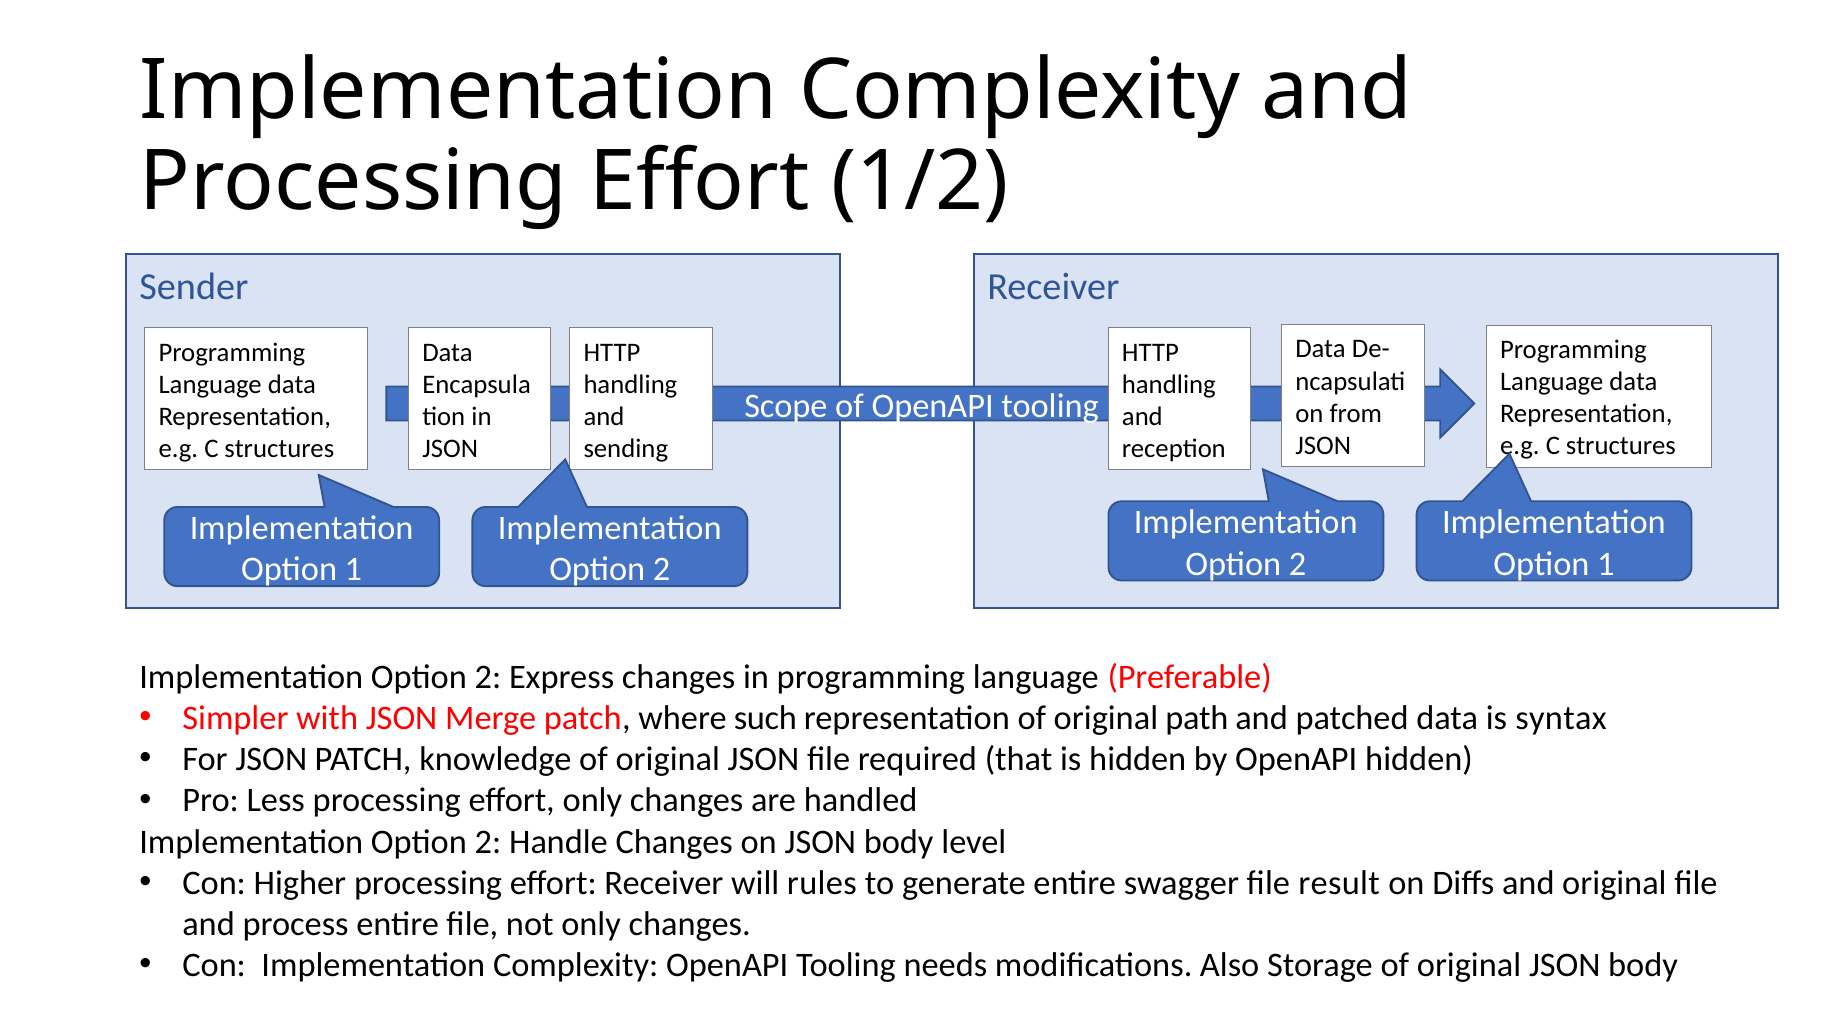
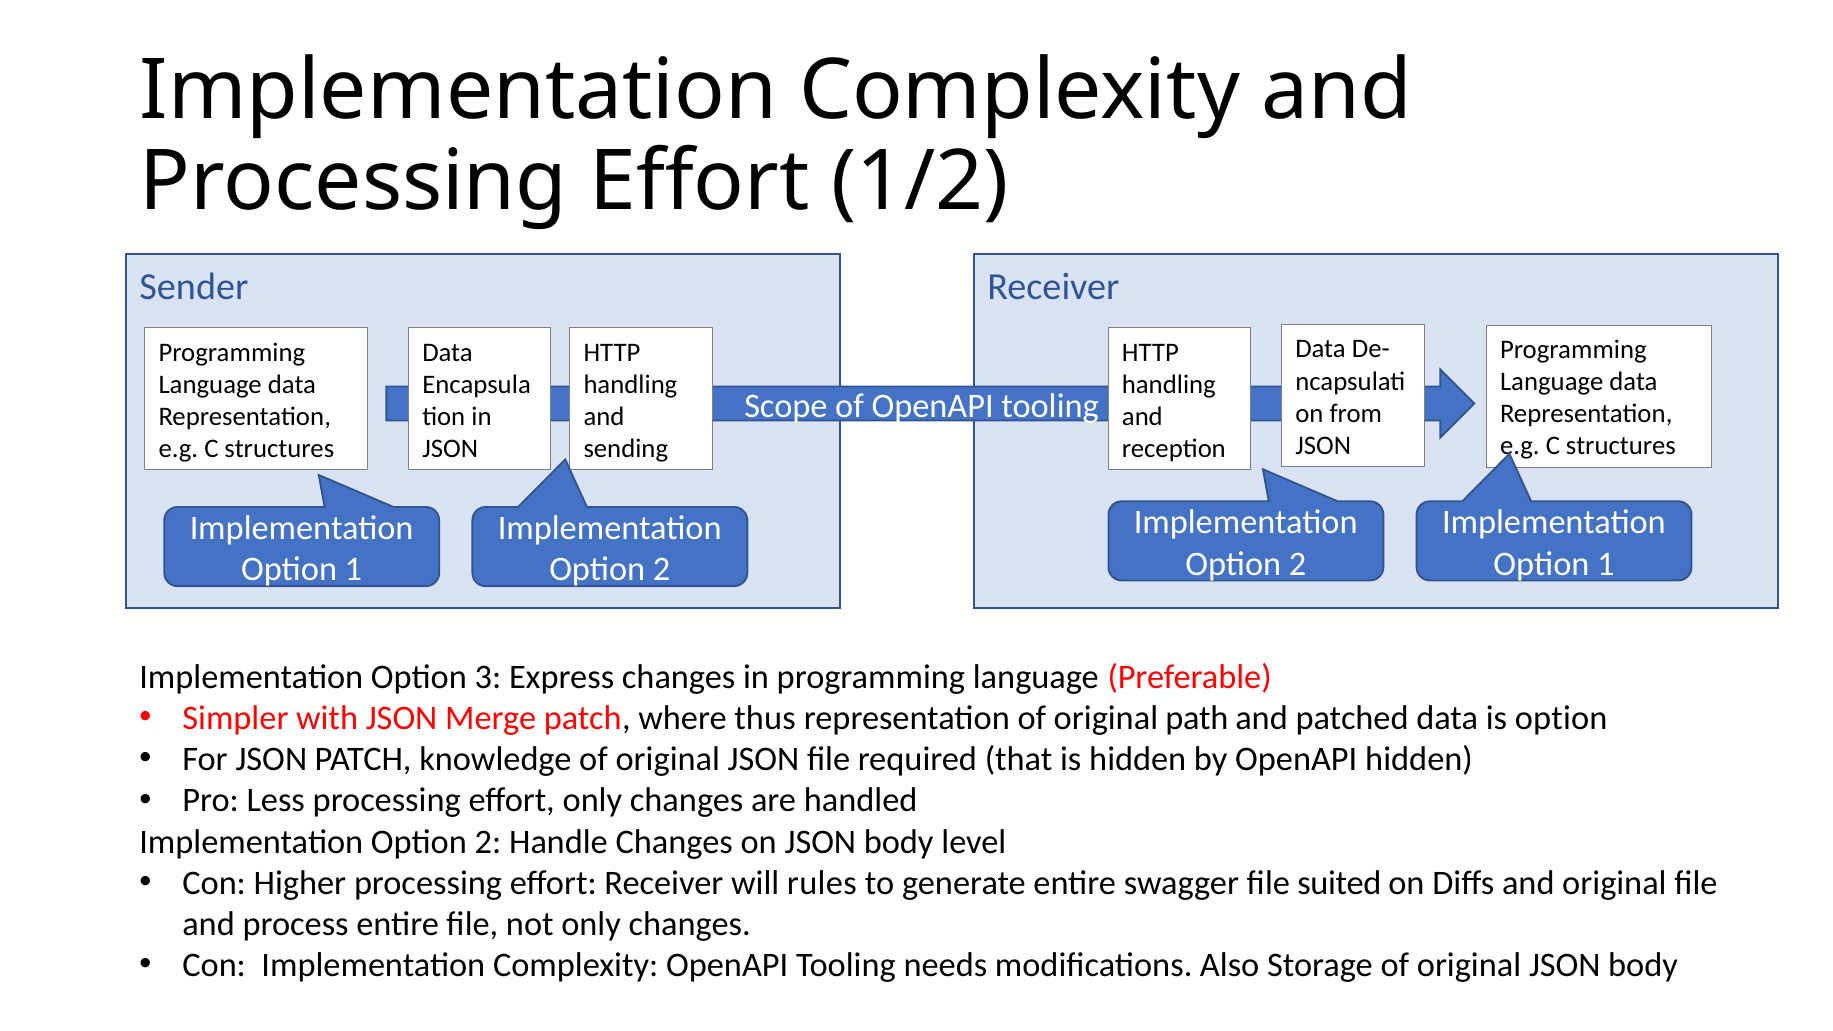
2 at (488, 677): 2 -> 3
such: such -> thus
is syntax: syntax -> option
result: result -> suited
